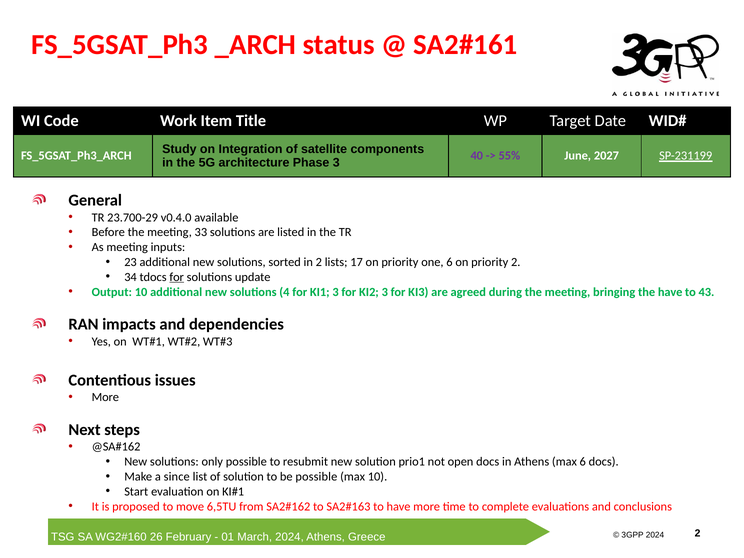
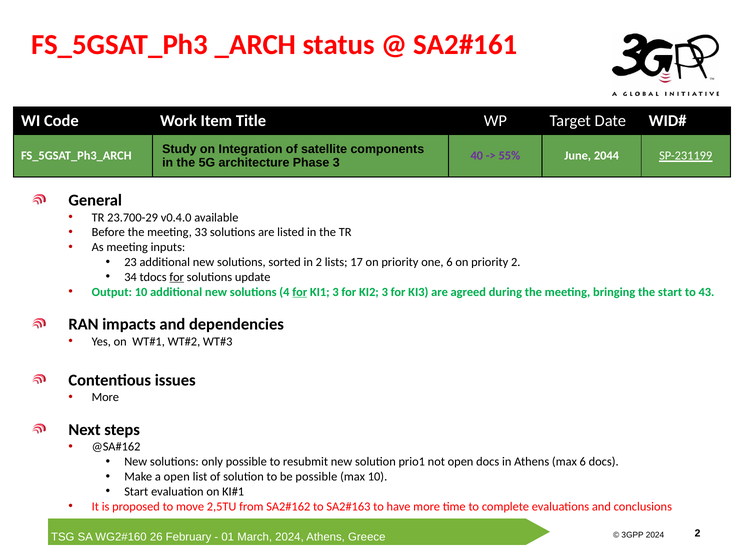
2027: 2027 -> 2044
for at (300, 292) underline: none -> present
the have: have -> start
a since: since -> open
6,5TU: 6,5TU -> 2,5TU
